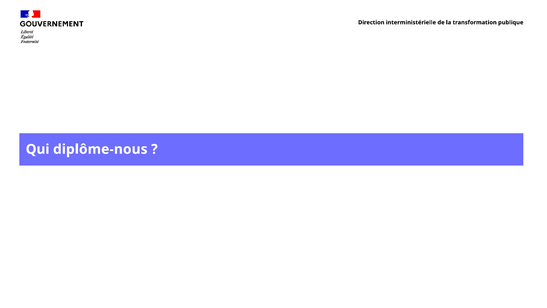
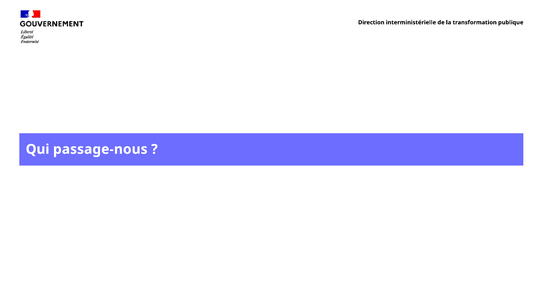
diplôme-nous: diplôme-nous -> passage-nous
